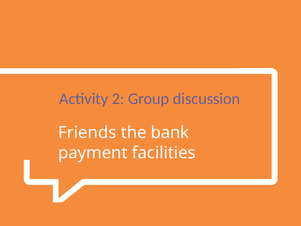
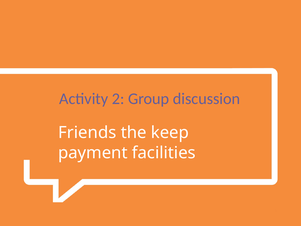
bank: bank -> keep
